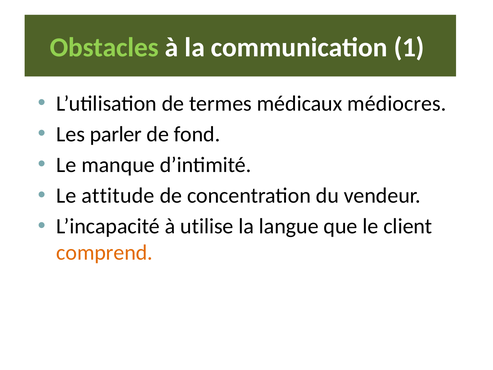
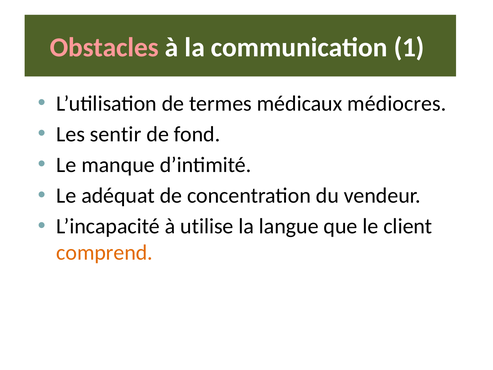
Obstacles colour: light green -> pink
parler: parler -> sentir
attitude: attitude -> adéquat
